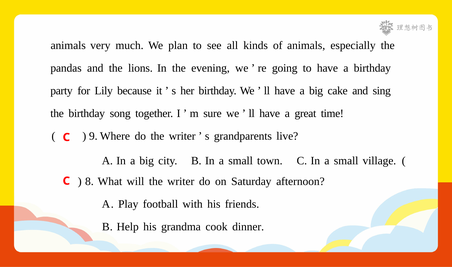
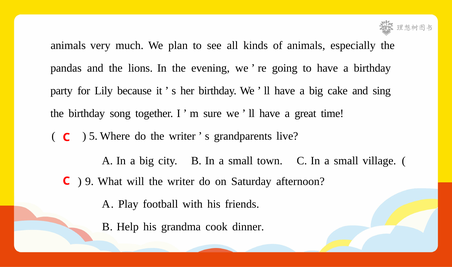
9: 9 -> 5
8: 8 -> 9
